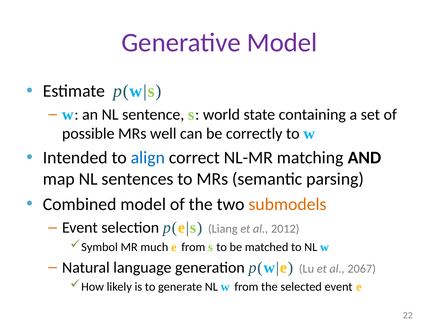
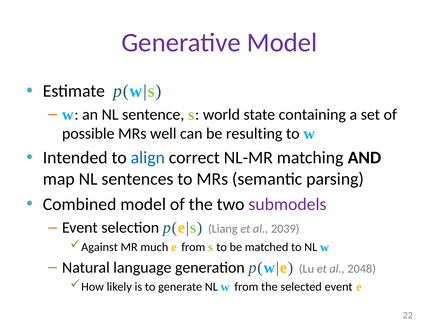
correctly: correctly -> resulting
submodels colour: orange -> purple
2012: 2012 -> 2039
Symbol: Symbol -> Against
2067: 2067 -> 2048
